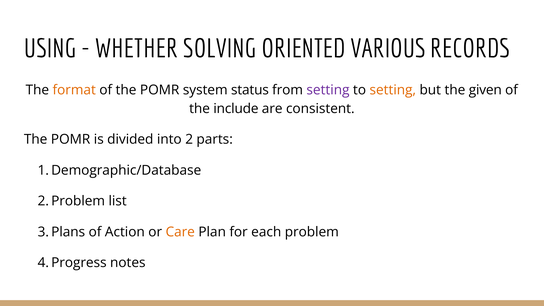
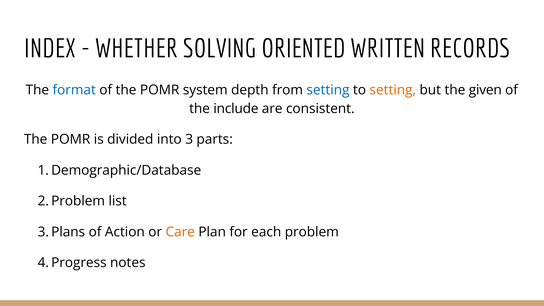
USING: USING -> INDEX
VARIOUS: VARIOUS -> WRITTEN
format colour: orange -> blue
status: status -> depth
setting at (328, 90) colour: purple -> blue
2: 2 -> 3
